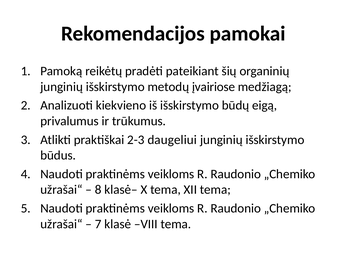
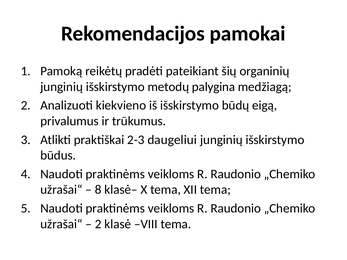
įvairiose: įvairiose -> palygina
7 at (98, 224): 7 -> 2
